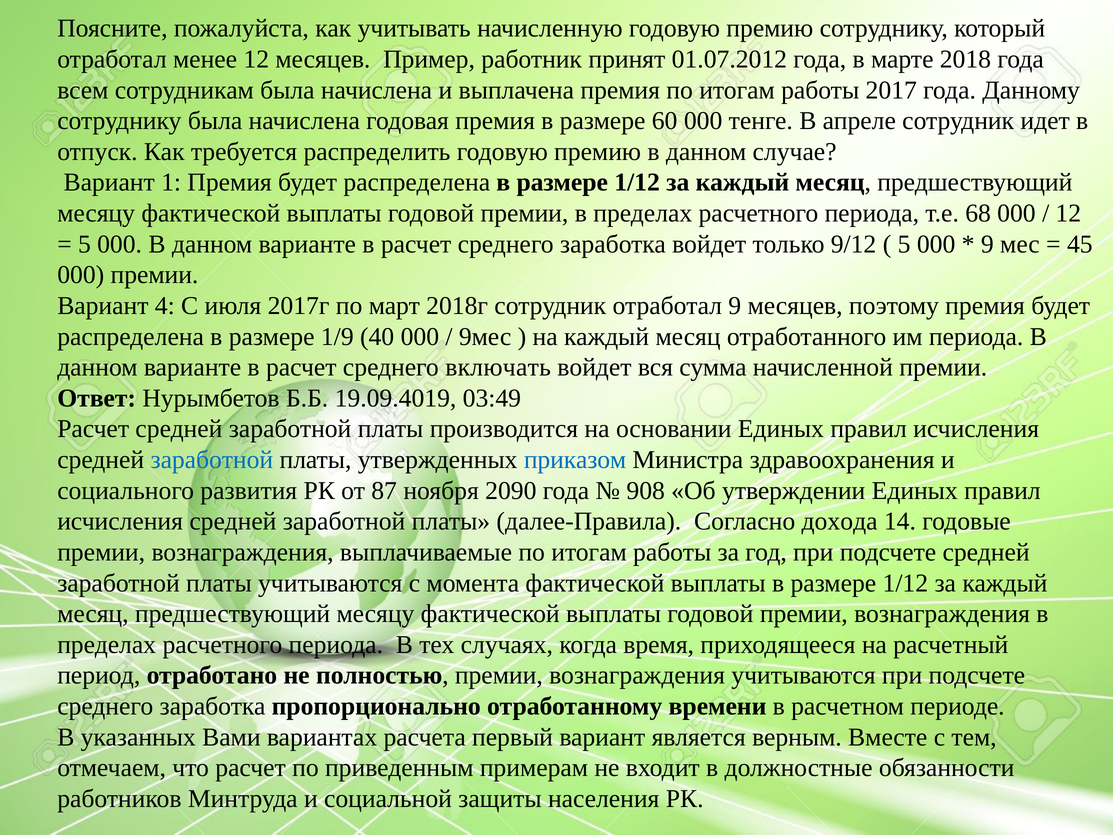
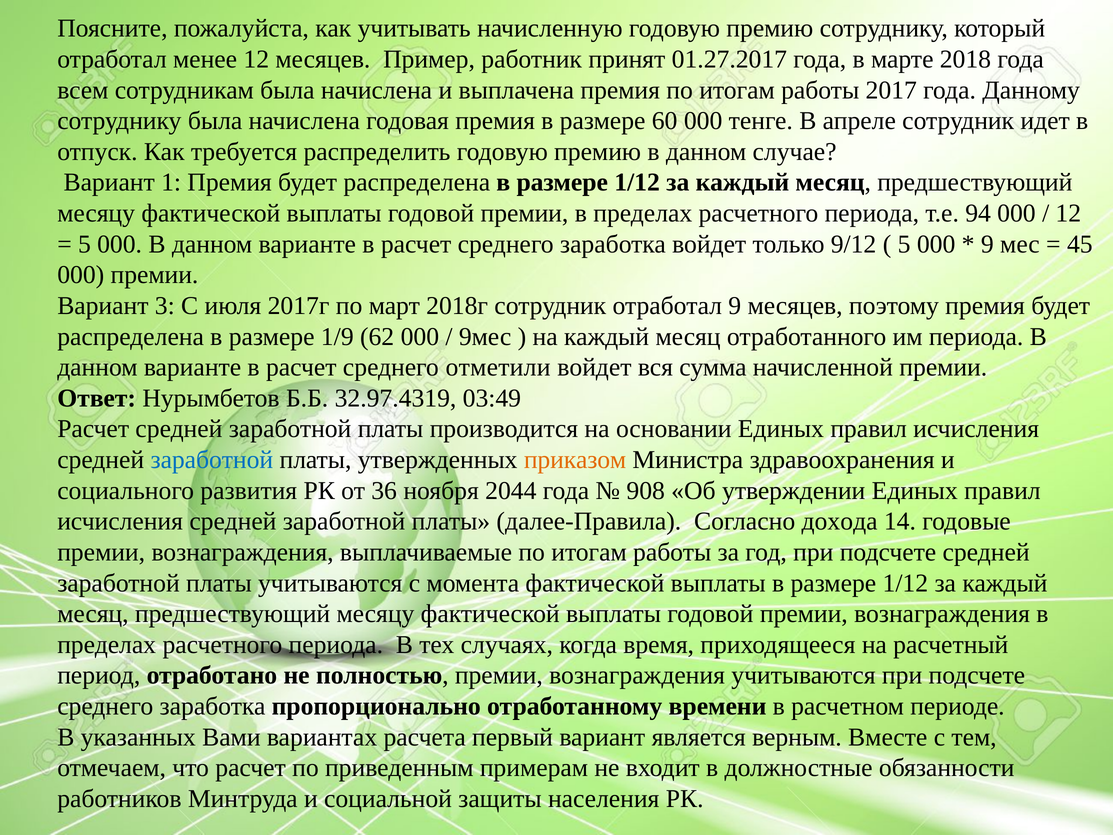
01.07.2012: 01.07.2012 -> 01.27.2017
68: 68 -> 94
4: 4 -> 3
40: 40 -> 62
включать: включать -> отметили
19.09.4019: 19.09.4019 -> 32.97.4319
приказом colour: blue -> orange
87: 87 -> 36
2090: 2090 -> 2044
